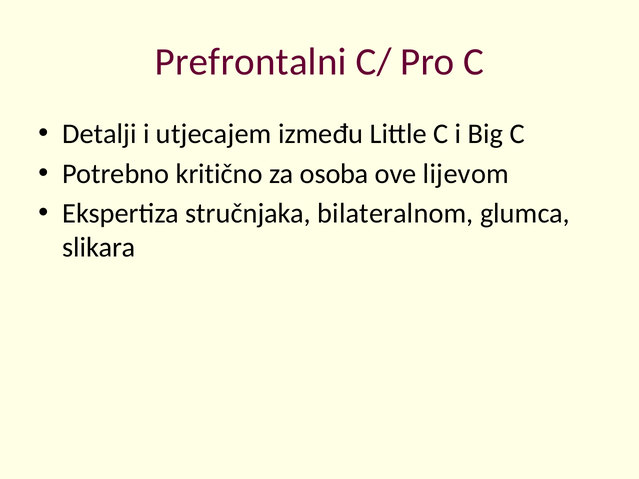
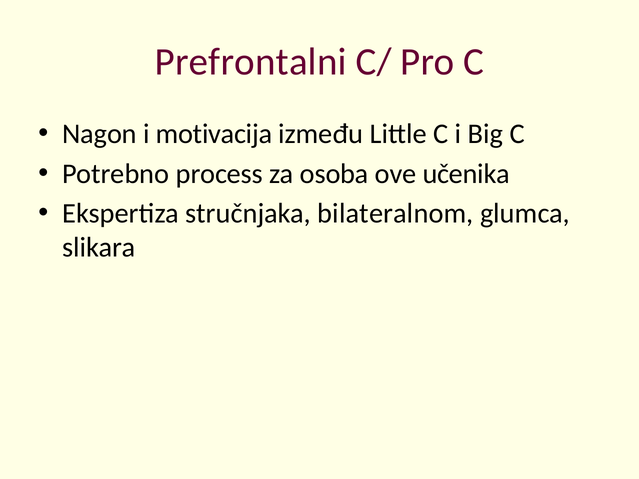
Detalji: Detalji -> Nagon
utjecajem: utjecajem -> motivacija
kritično: kritično -> process
lijevom: lijevom -> učenika
